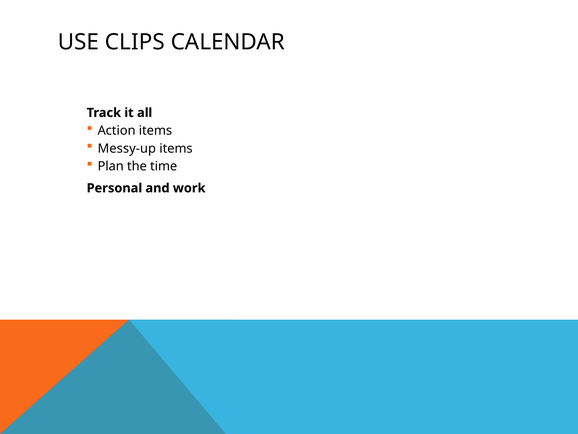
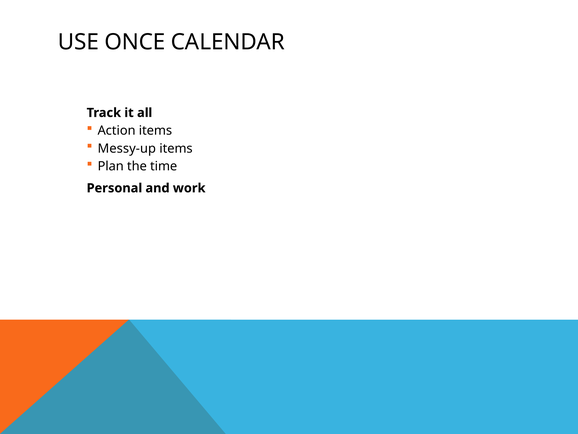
CLIPS: CLIPS -> ONCE
